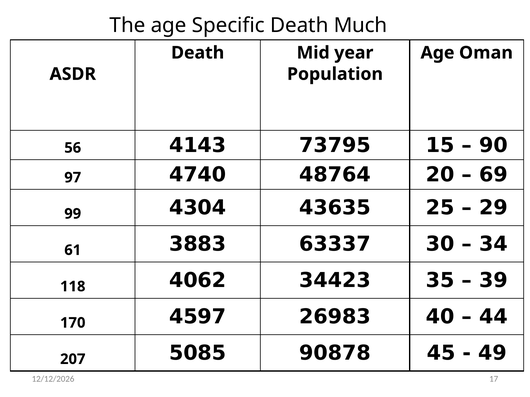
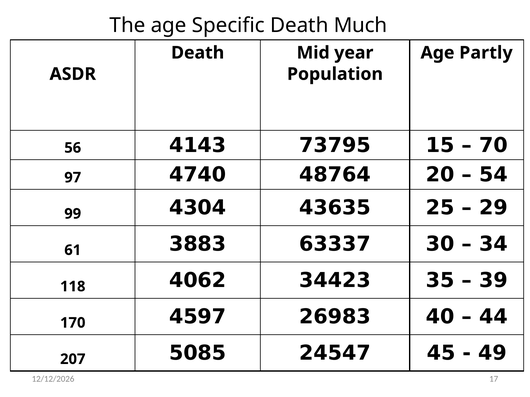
Oman: Oman -> Partly
90: 90 -> 70
69: 69 -> 54
90878: 90878 -> 24547
